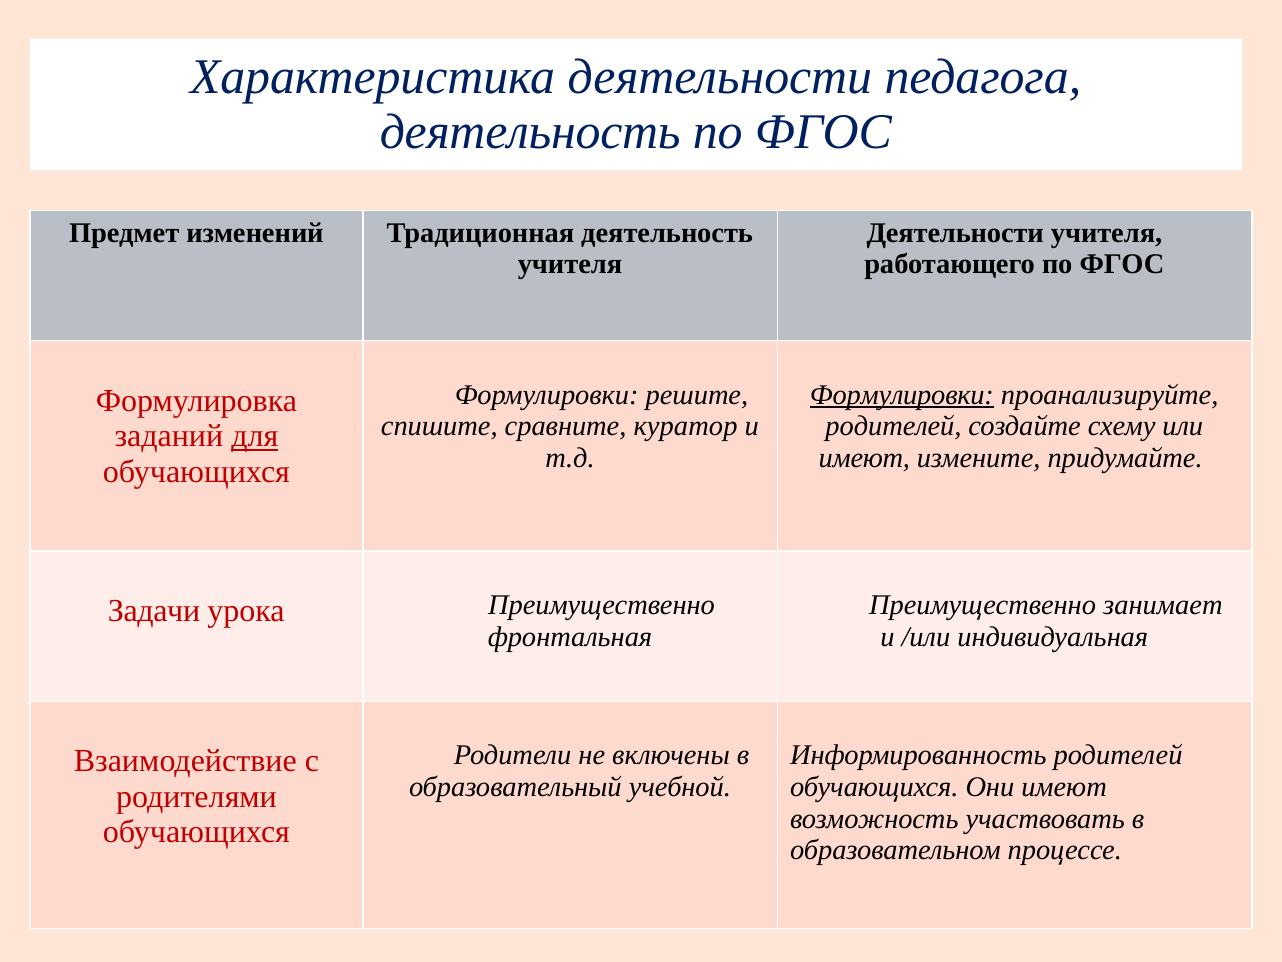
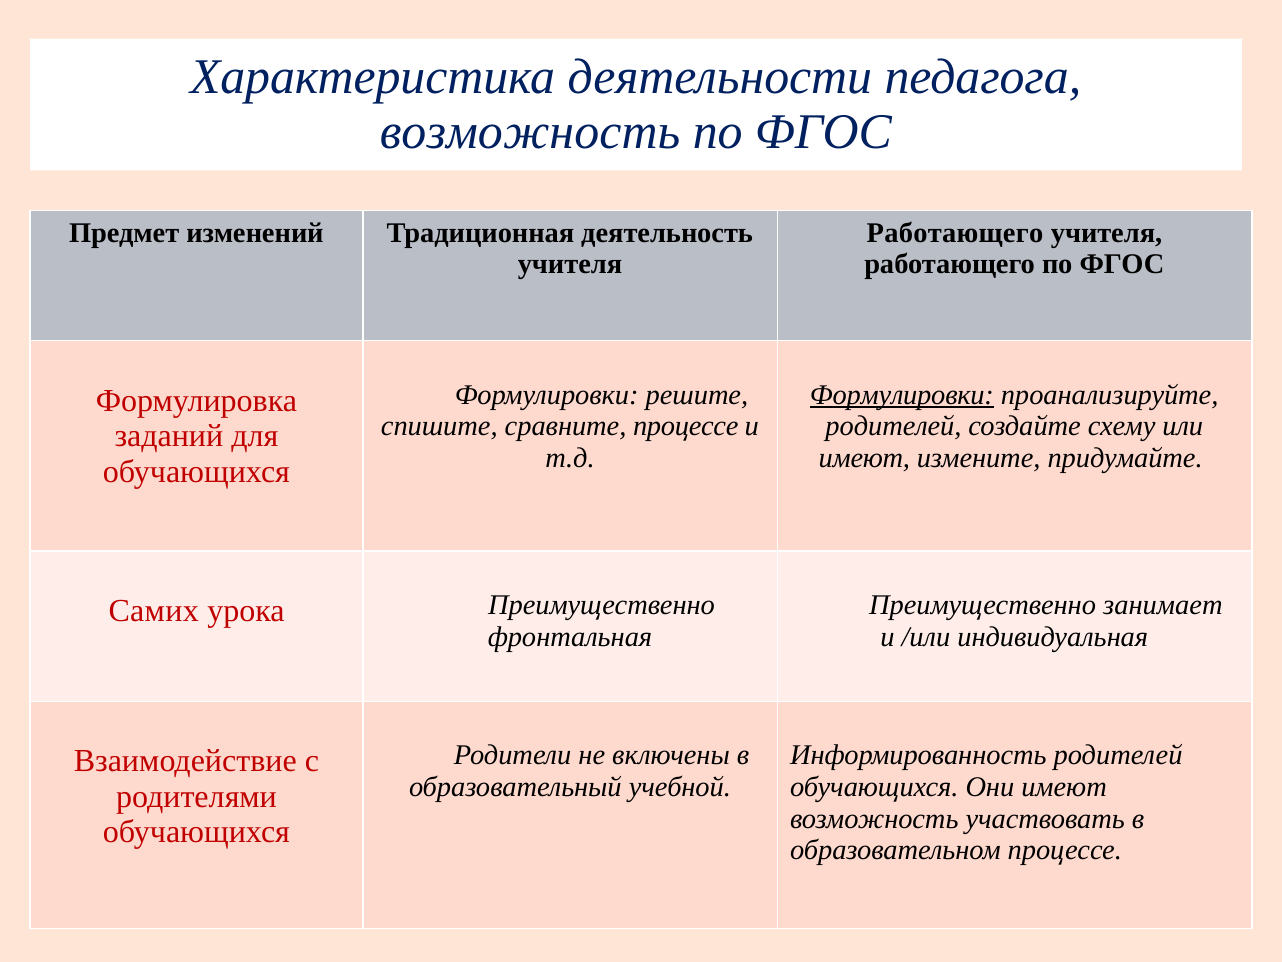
деятельность at (530, 132): деятельность -> возможность
Деятельности at (955, 233): Деятельности -> Работающего
сравните куратор: куратор -> процессе
для underline: present -> none
Задачи: Задачи -> Самих
